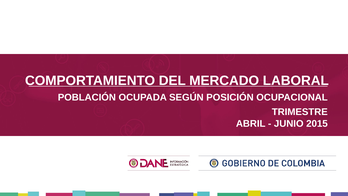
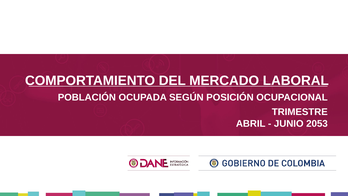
2015: 2015 -> 2053
